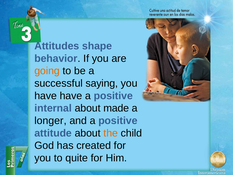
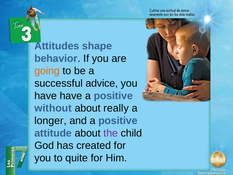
saying: saying -> advice
internal: internal -> without
made: made -> really
the colour: orange -> purple
